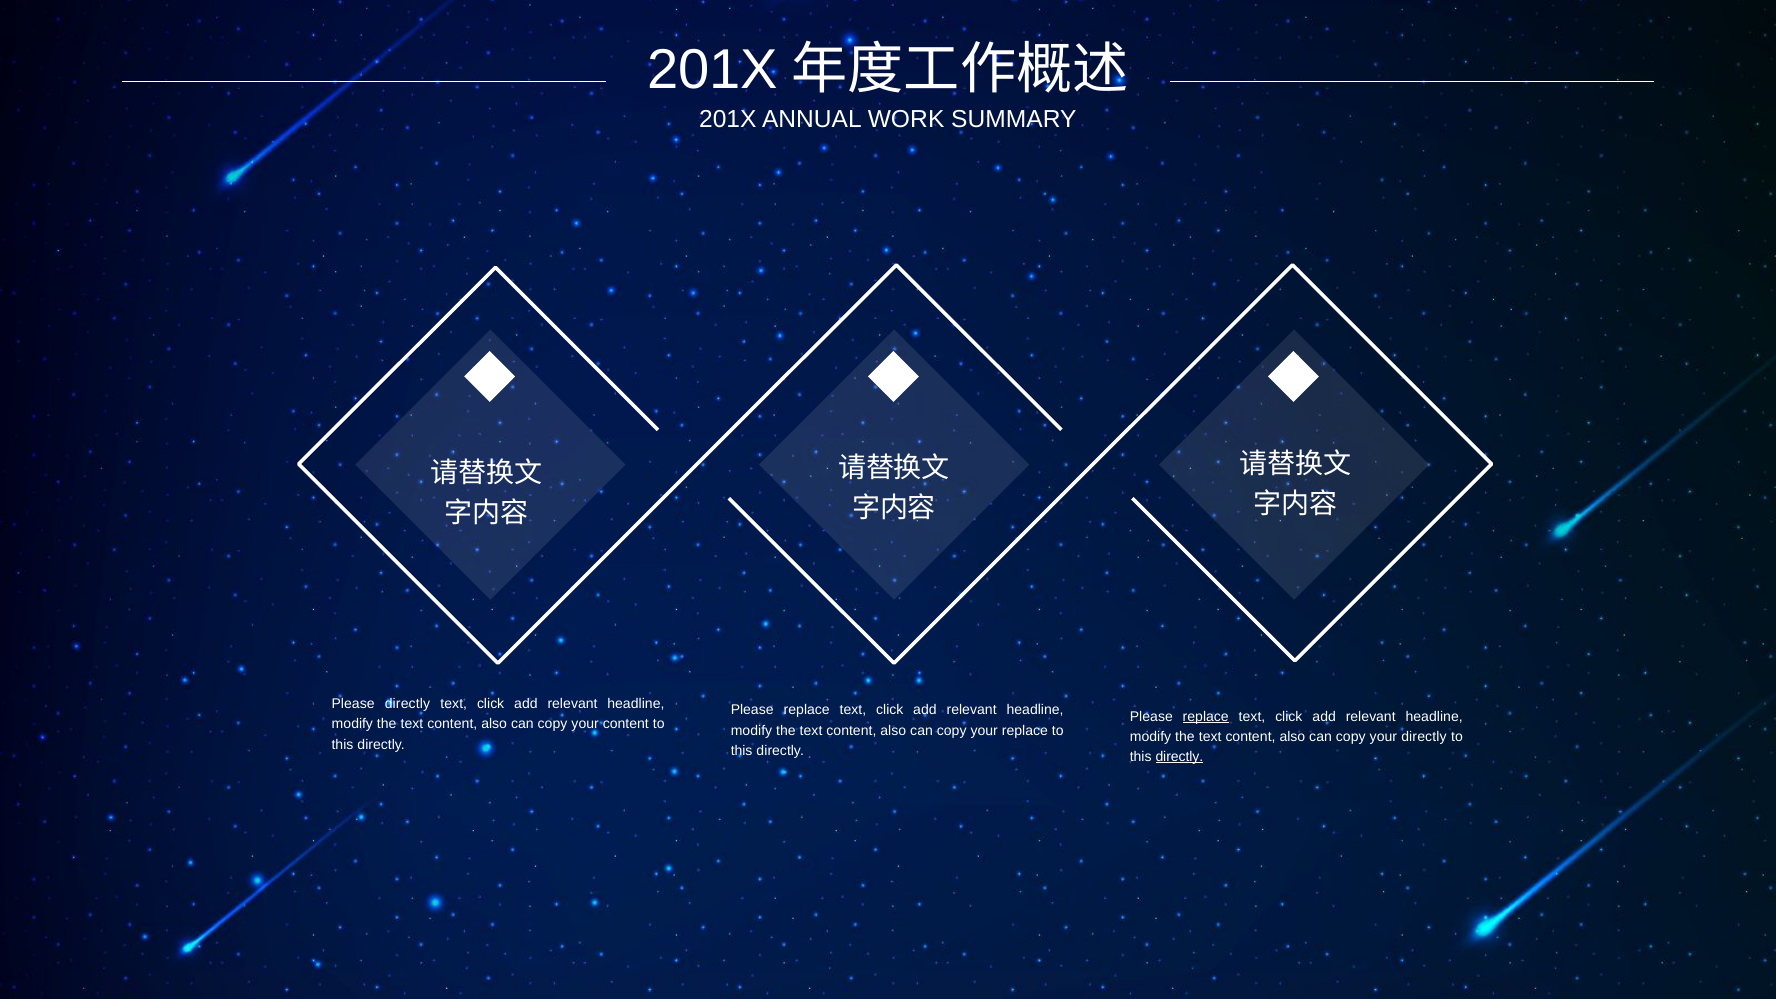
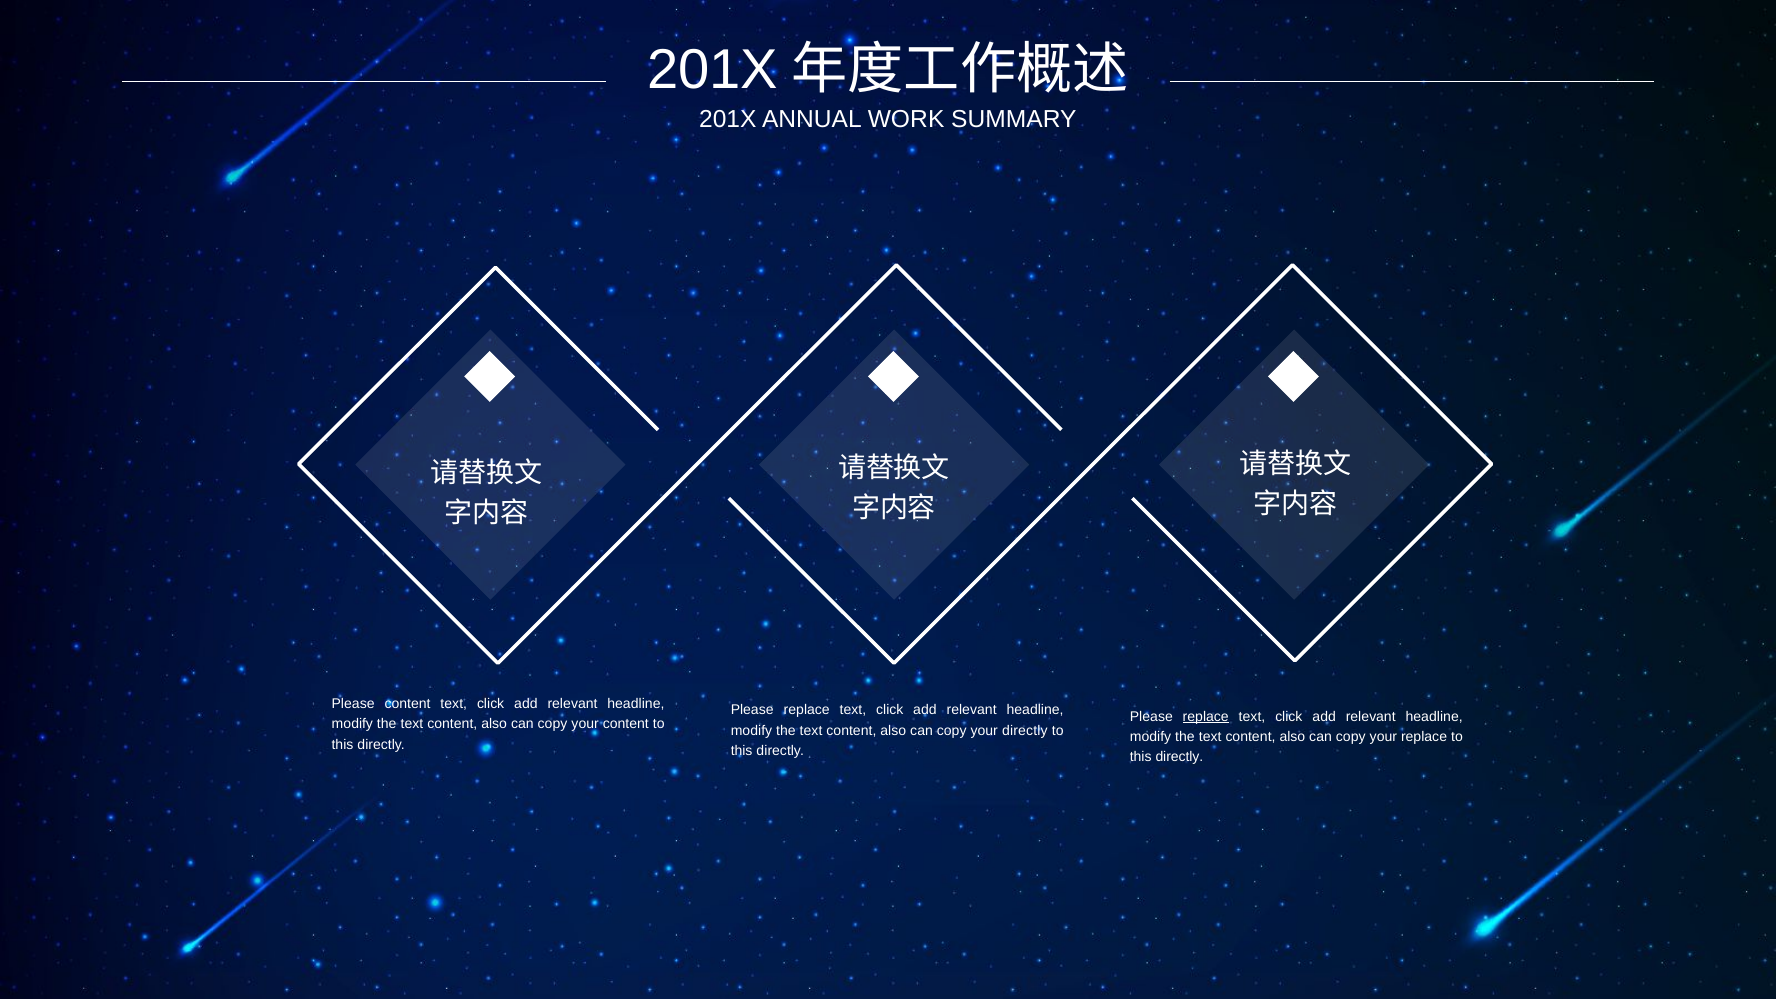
Please directly: directly -> content
your replace: replace -> directly
your directly: directly -> replace
directly at (1179, 757) underline: present -> none
